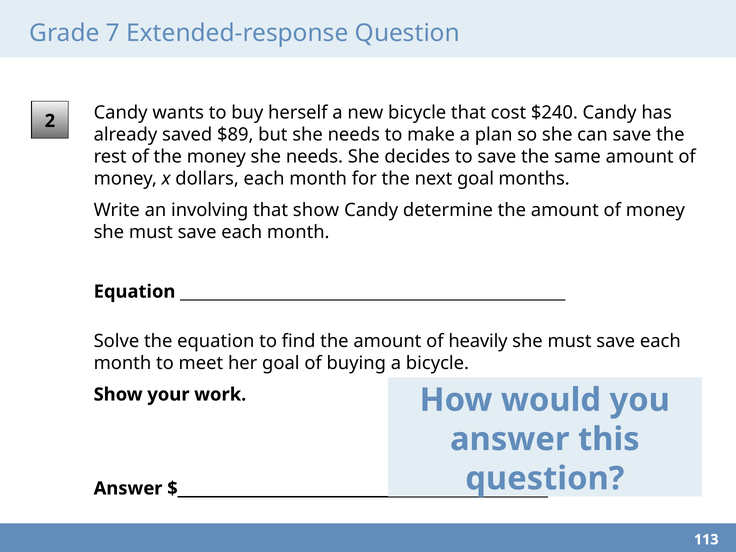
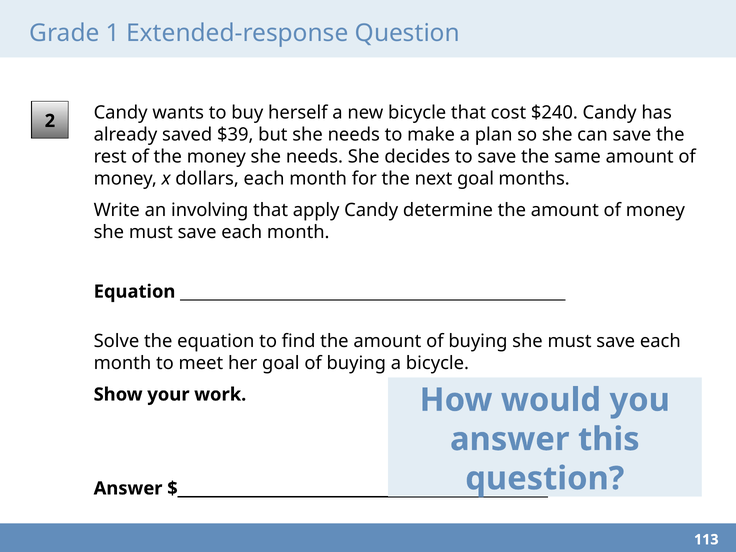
7: 7 -> 1
$89: $89 -> $39
that show: show -> apply
amount of heavily: heavily -> buying
